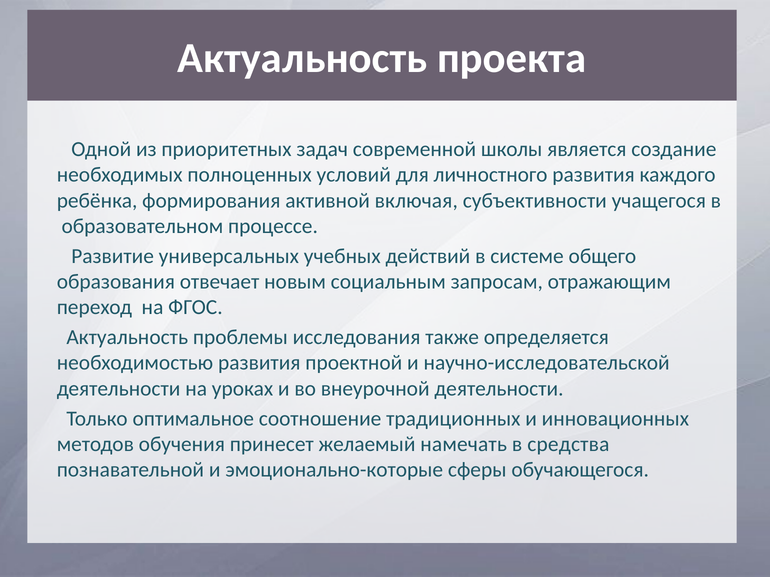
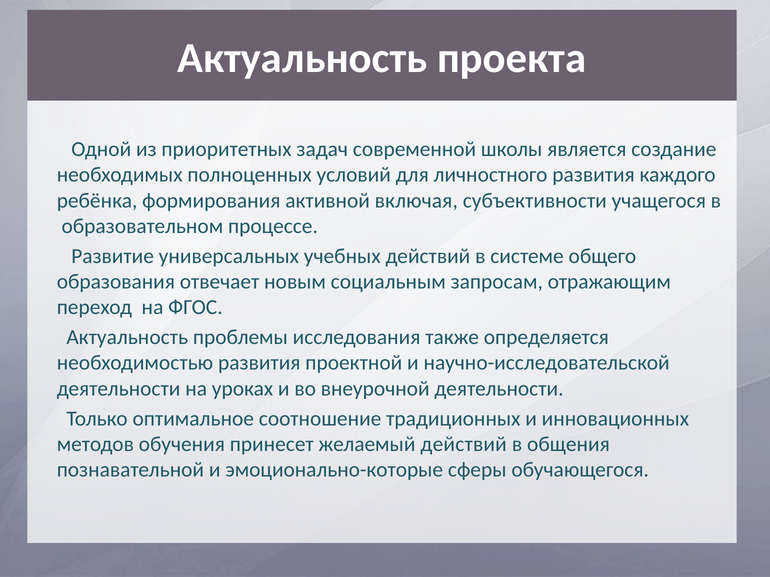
желаемый намечать: намечать -> действий
средства: средства -> общения
